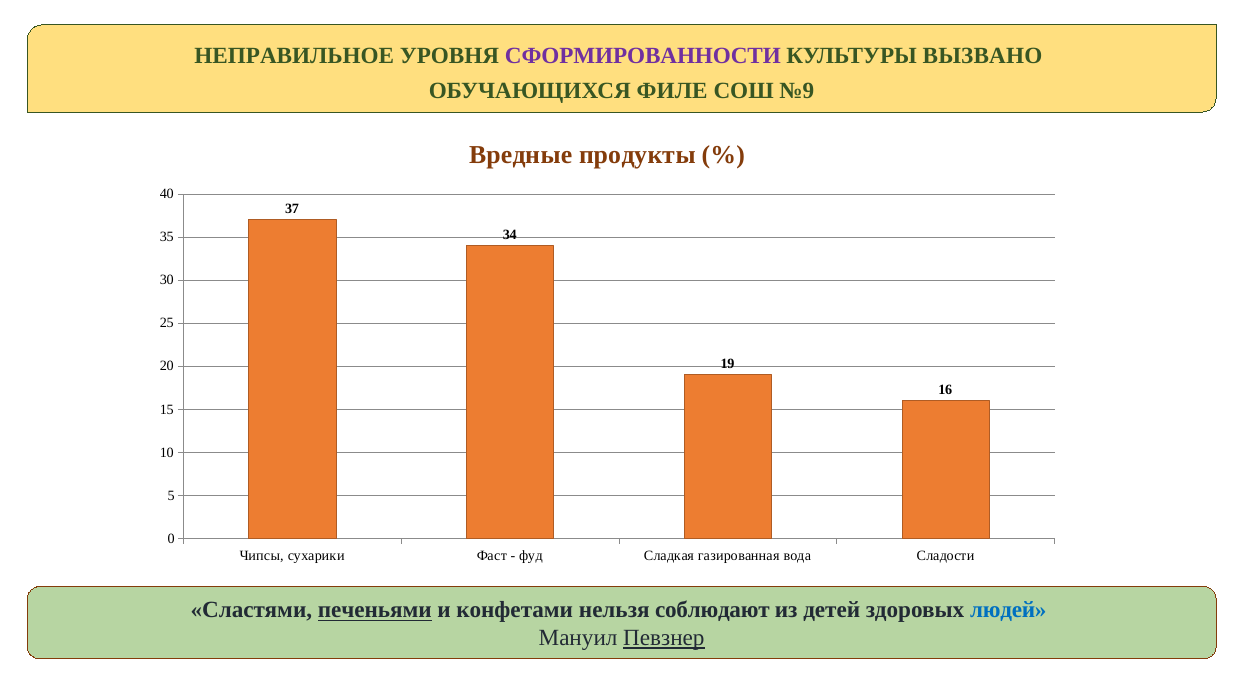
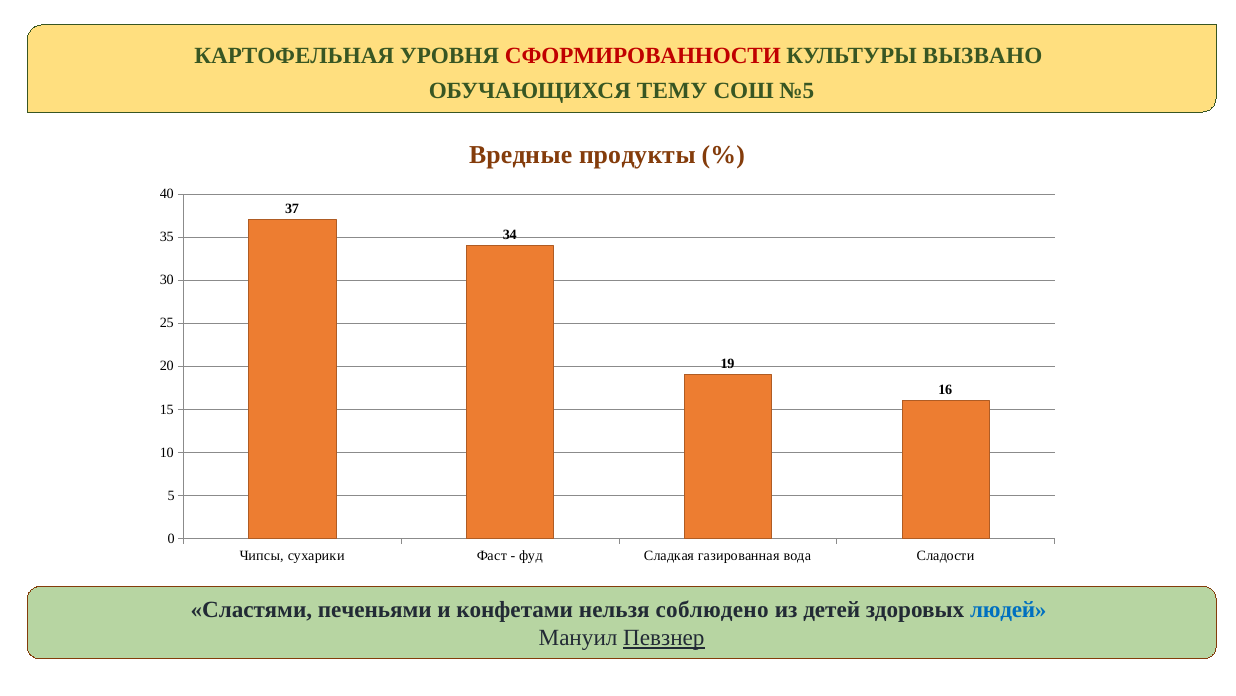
НЕПРАВИЛЬНОЕ: НЕПРАВИЛЬНОЕ -> КАРТОФЕЛЬНАЯ
СФОРМИРОВАННОСТИ colour: purple -> red
ФИЛЕ: ФИЛЕ -> ТЕМУ
№9: №9 -> №5
печеньями underline: present -> none
соблюдают: соблюдают -> соблюдено
